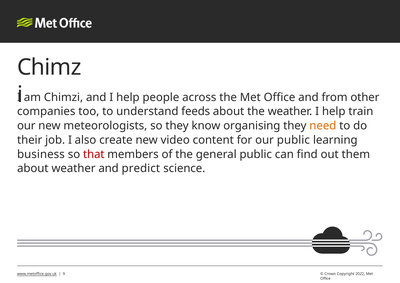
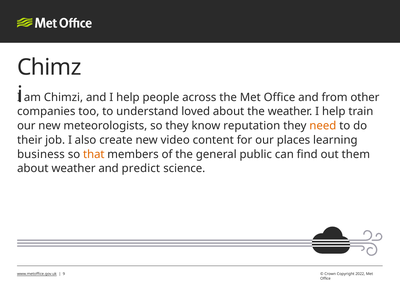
feeds: feeds -> loved
organising: organising -> reputation
our public: public -> places
that colour: red -> orange
